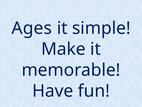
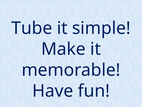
Ages: Ages -> Tube
